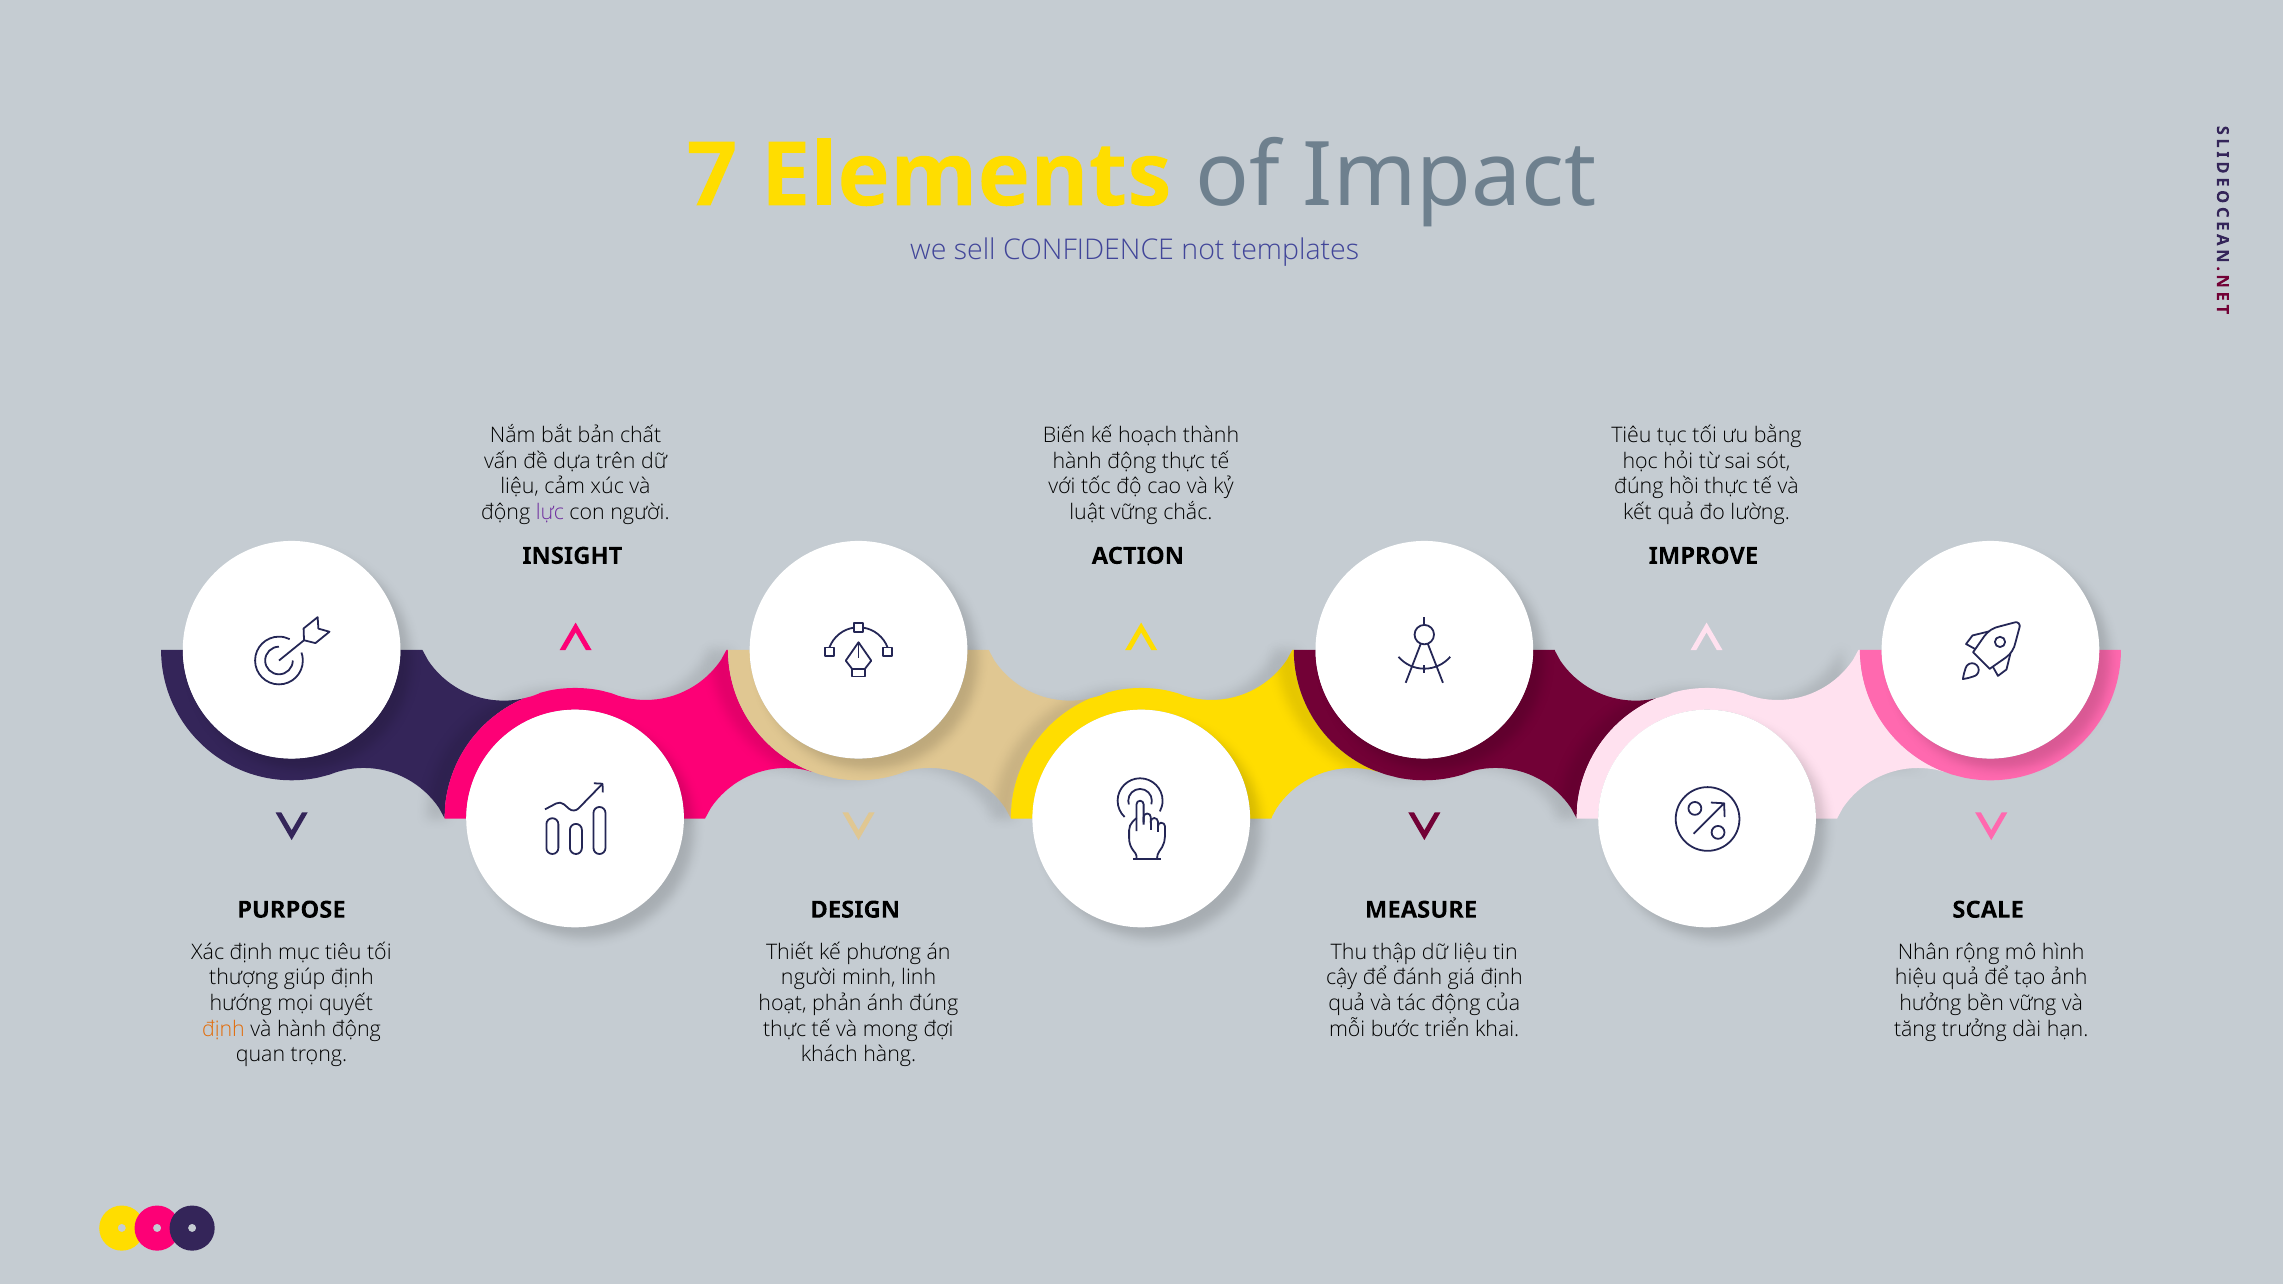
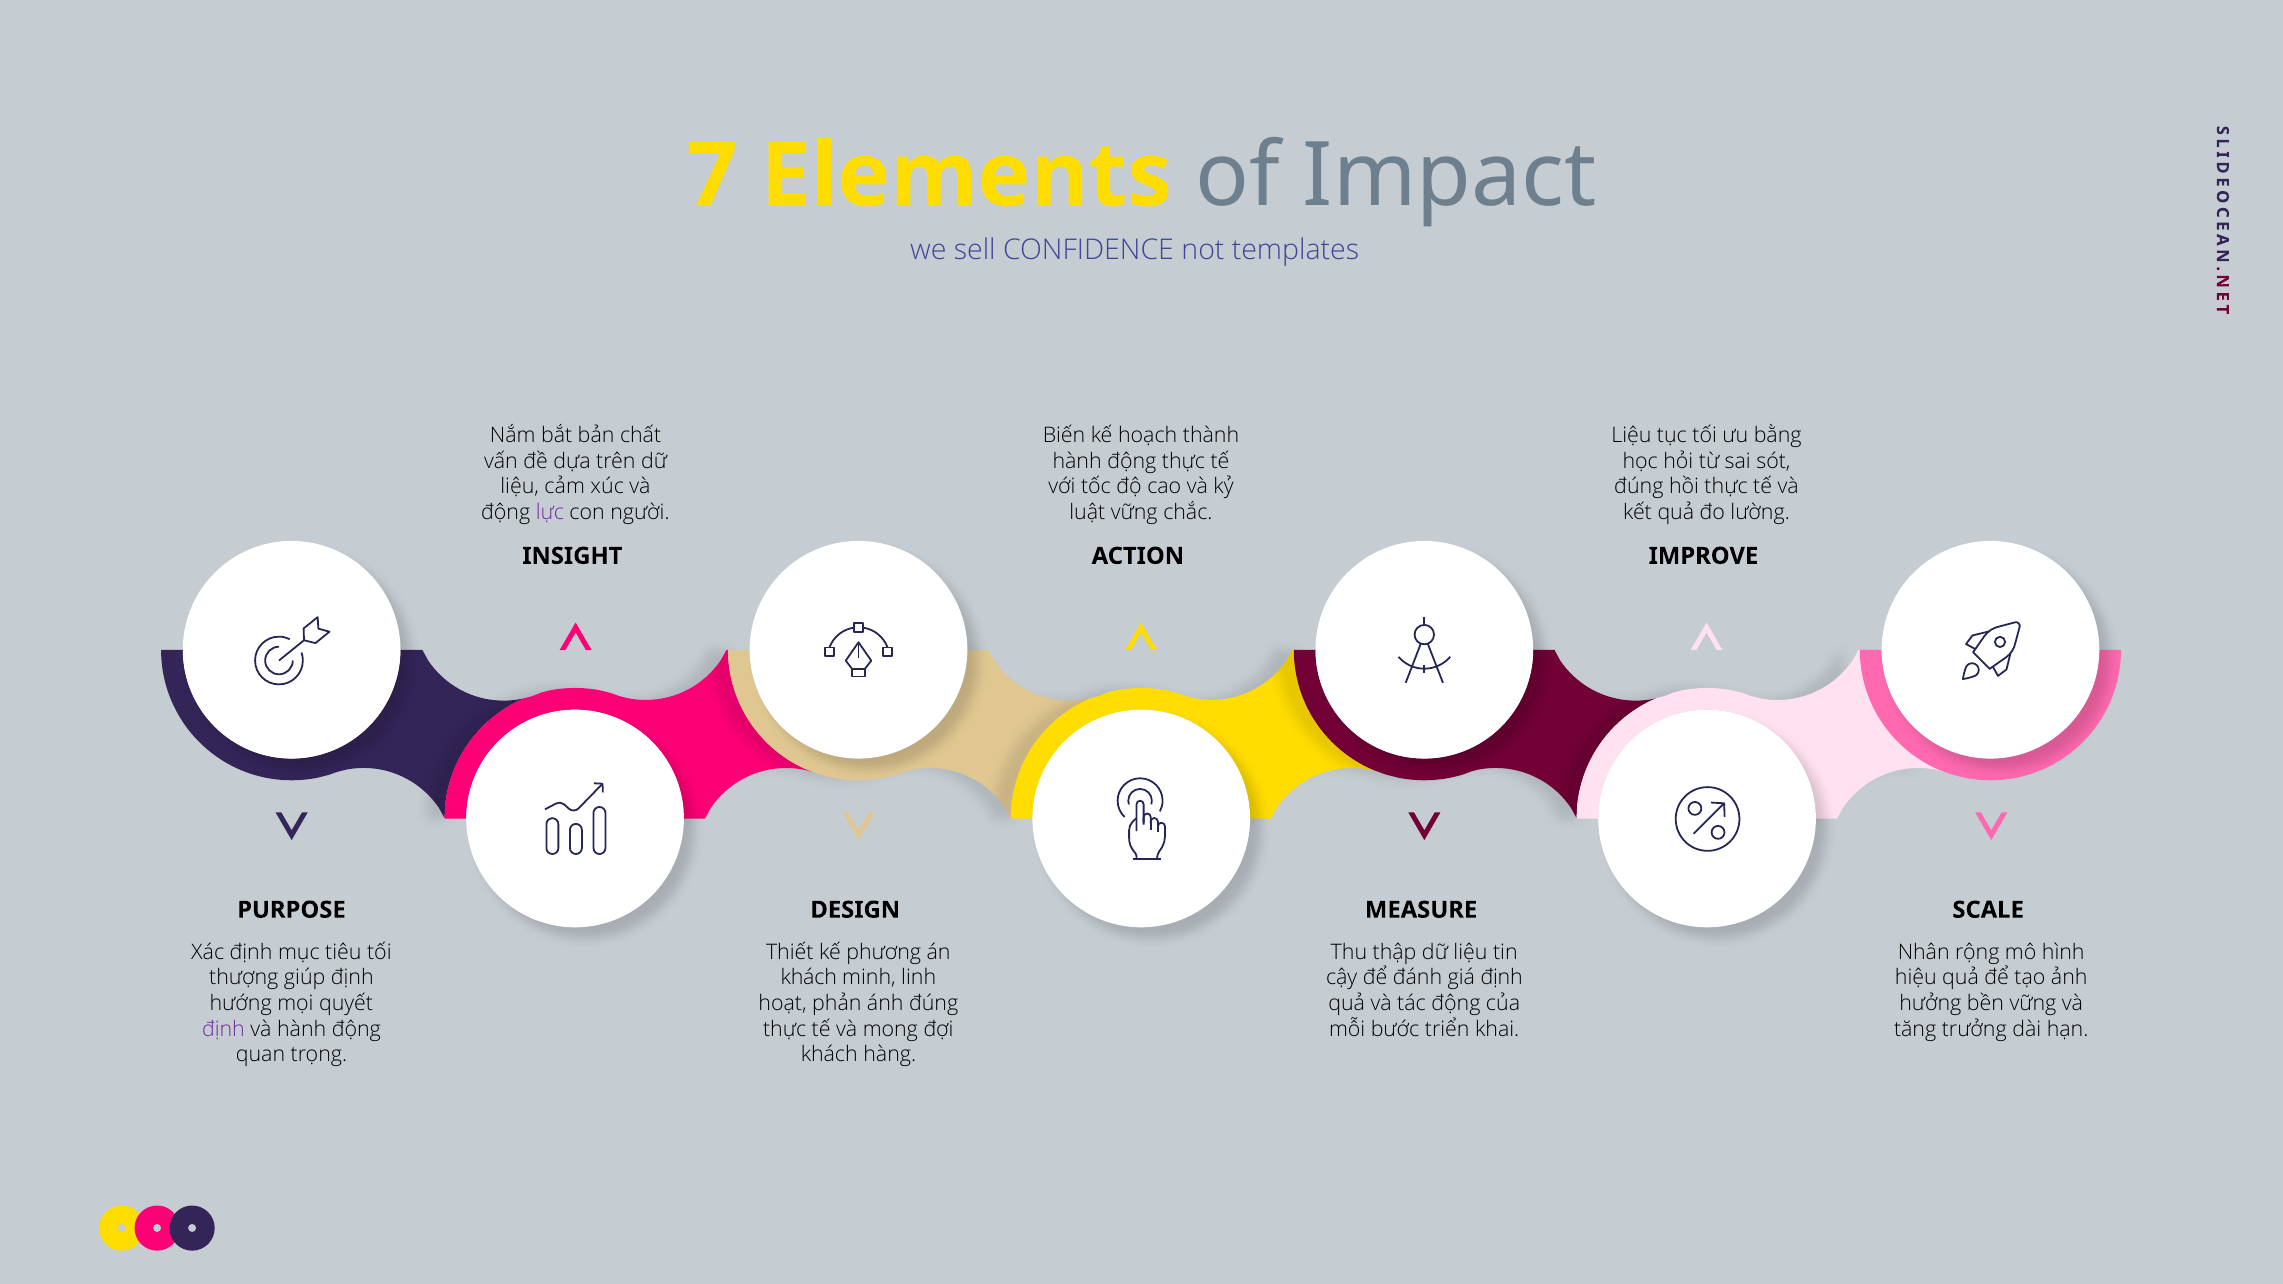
Tiêu at (1631, 436): Tiêu -> Liệu
người at (809, 978): người -> khách
định at (223, 1029) colour: orange -> purple
